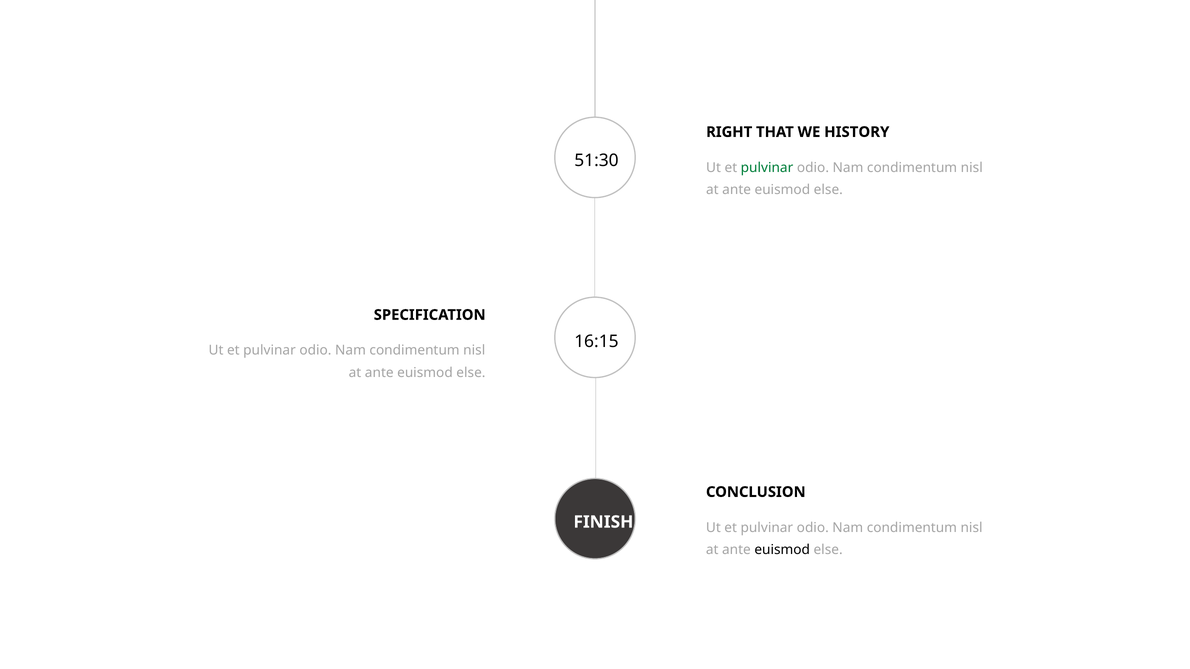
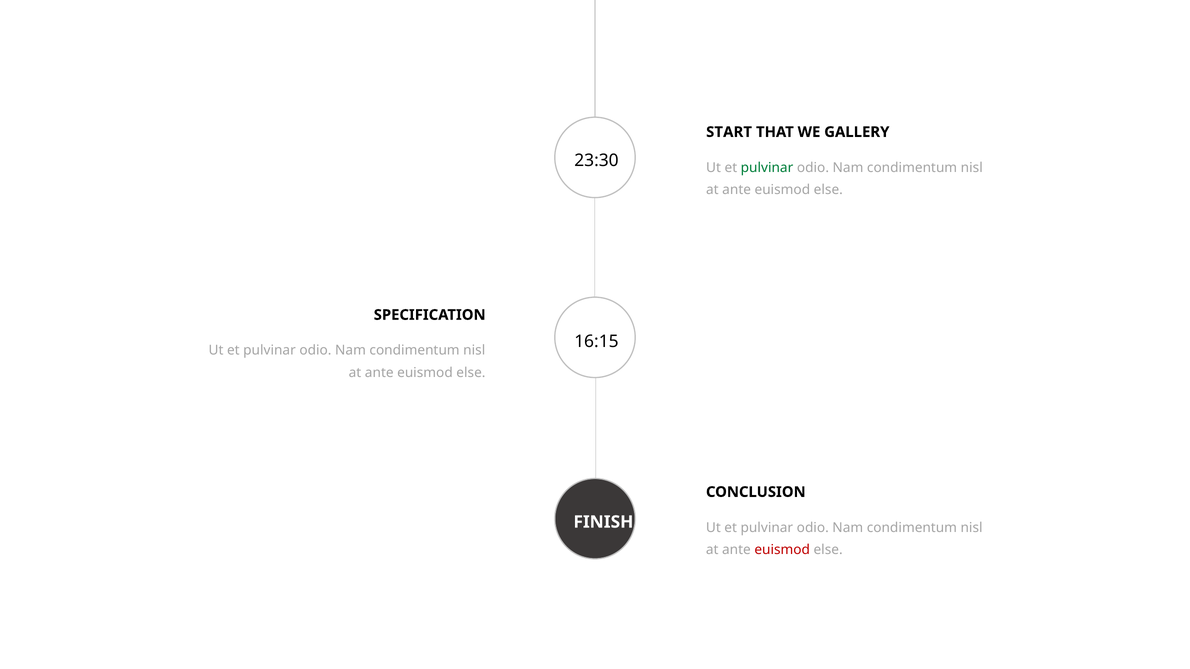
RIGHT: RIGHT -> START
HISTORY: HISTORY -> GALLERY
51:30: 51:30 -> 23:30
euismod at (782, 550) colour: black -> red
